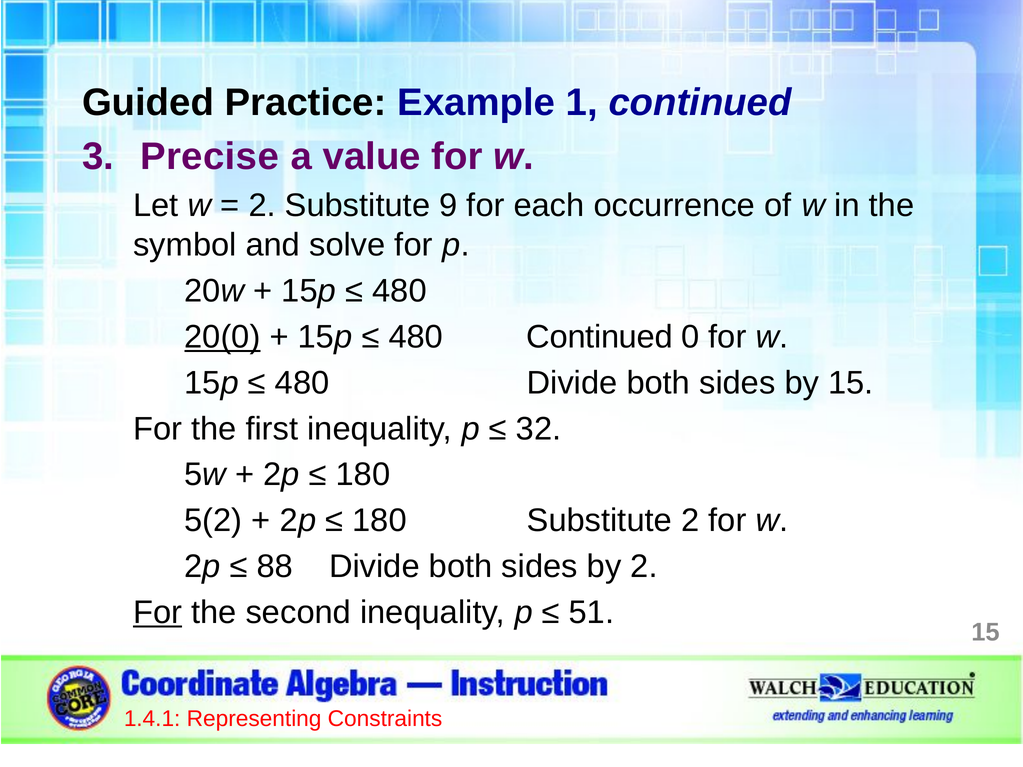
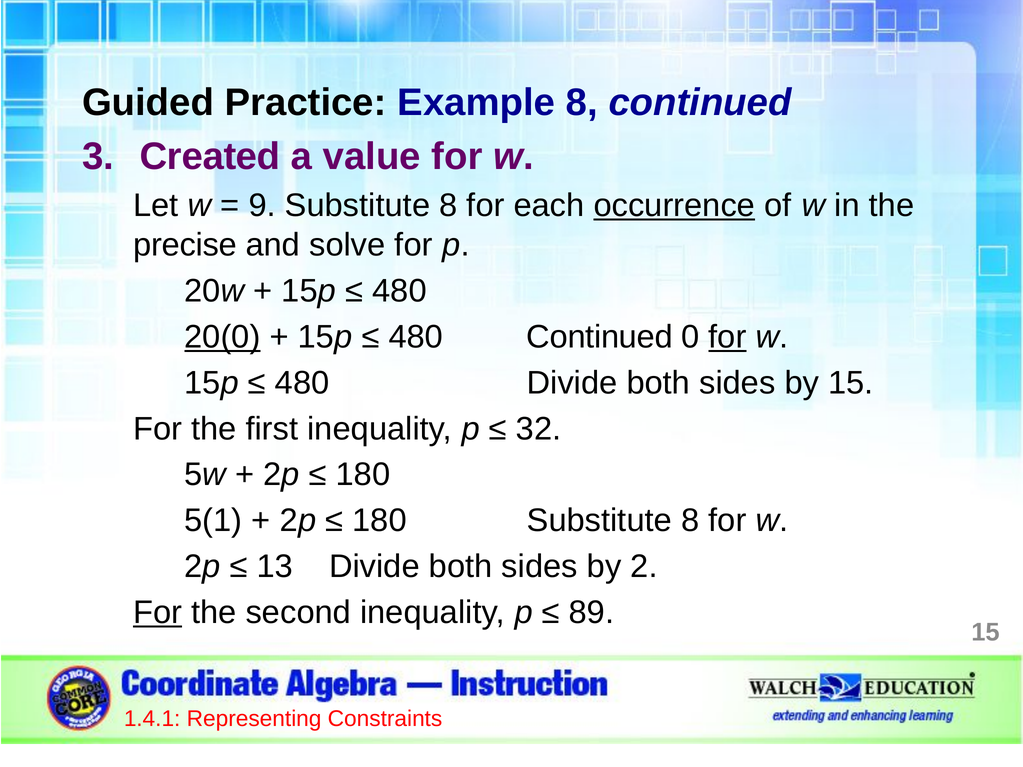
Example 1: 1 -> 8
Precise: Precise -> Created
2 at (262, 206): 2 -> 9
9 at (448, 206): 9 -> 8
occurrence underline: none -> present
symbol: symbol -> precise
for at (727, 337) underline: none -> present
5(2: 5(2 -> 5(1
180 Substitute 2: 2 -> 8
88: 88 -> 13
51: 51 -> 89
